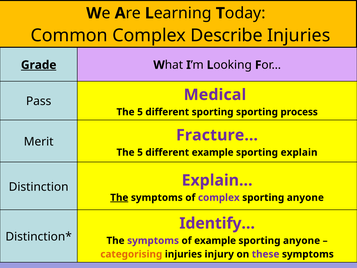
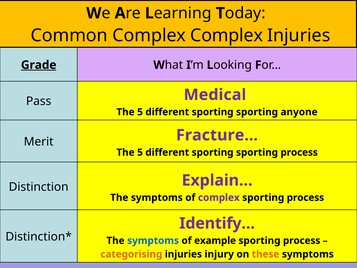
Complex Describe: Describe -> Complex
process: process -> anyone
example at (213, 152): example -> sporting
explain at (299, 152): explain -> process
The at (119, 197) underline: present -> none
anyone at (305, 197): anyone -> process
symptoms at (153, 240) colour: purple -> blue
anyone at (302, 240): anyone -> process
these colour: purple -> orange
